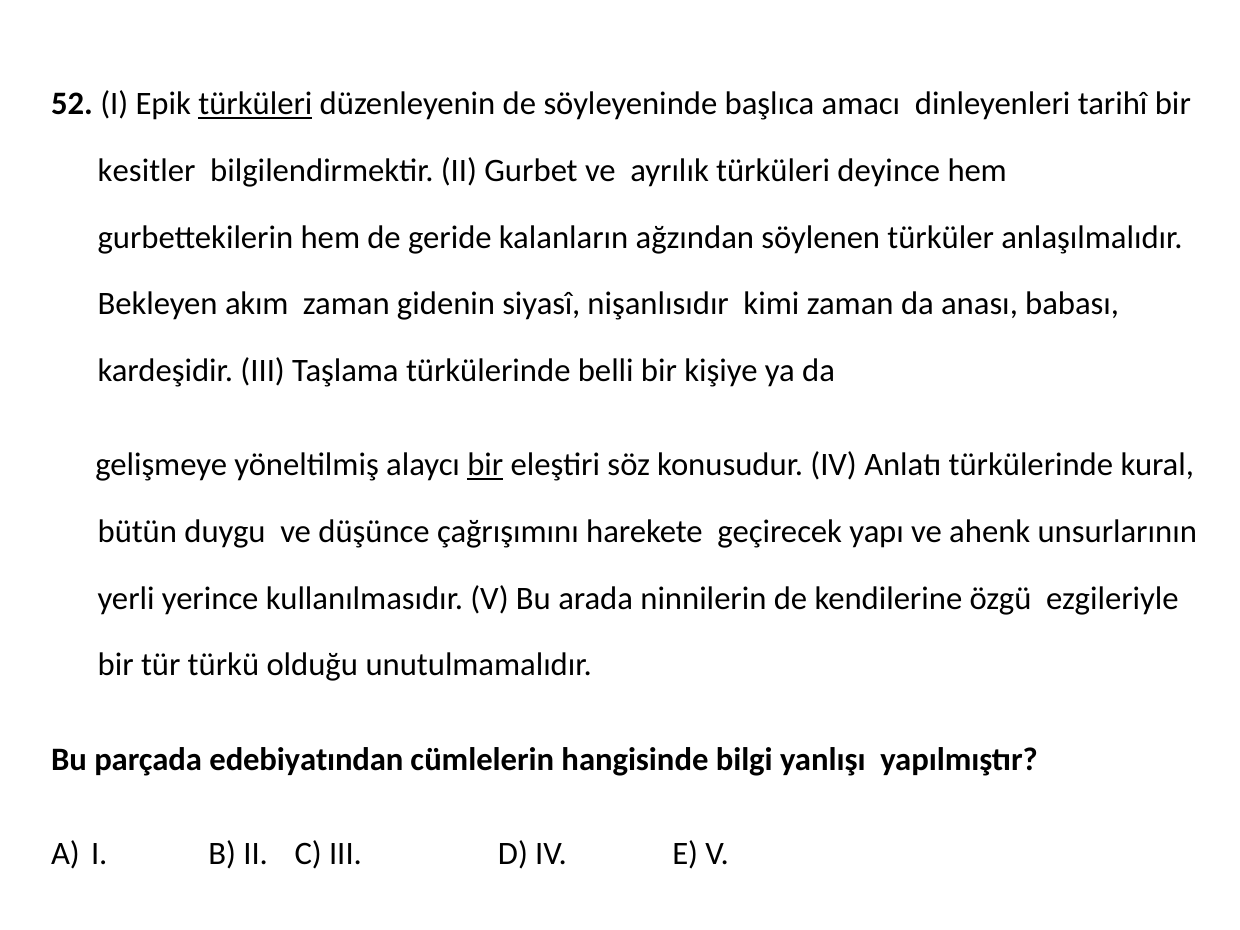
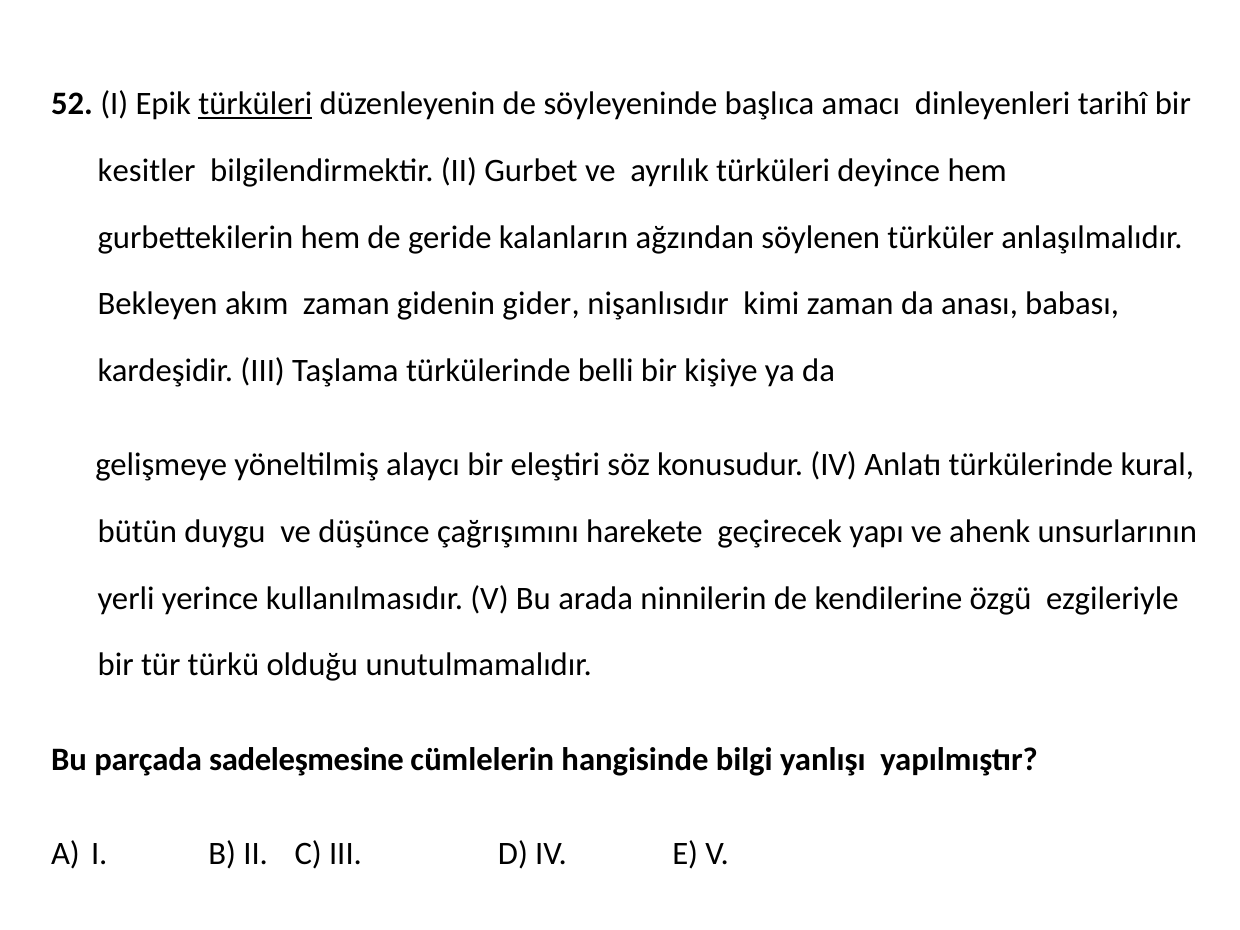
siyasî: siyasî -> gider
bir at (485, 465) underline: present -> none
edebiyatından: edebiyatından -> sadeleşmesine
